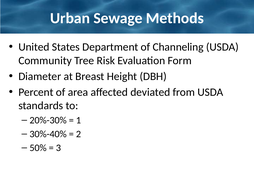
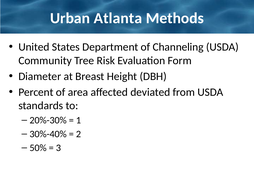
Sewage: Sewage -> Atlanta
